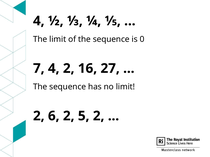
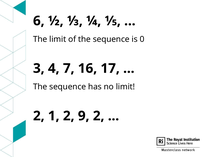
4 at (39, 21): 4 -> 6
7: 7 -> 3
4 2: 2 -> 7
27: 27 -> 17
6: 6 -> 1
5: 5 -> 9
